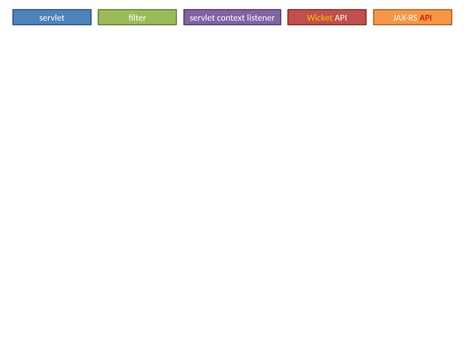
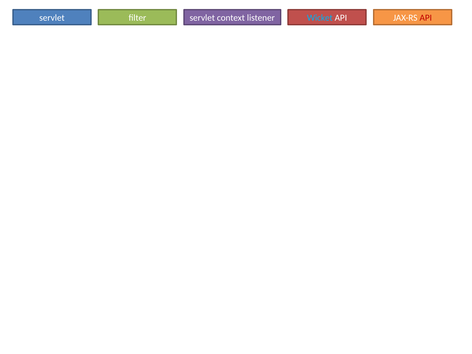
Wicket colour: yellow -> light blue
